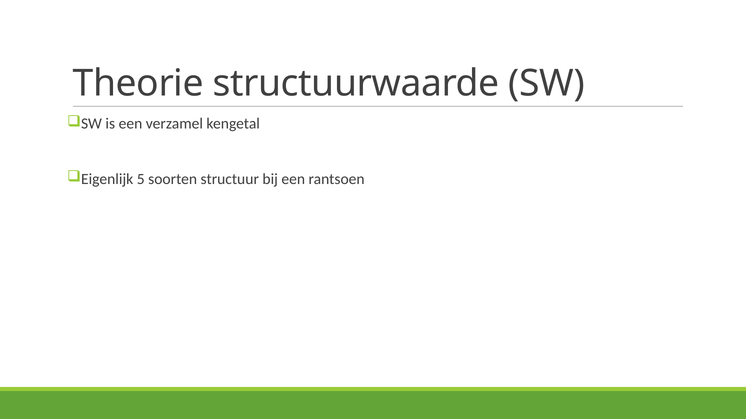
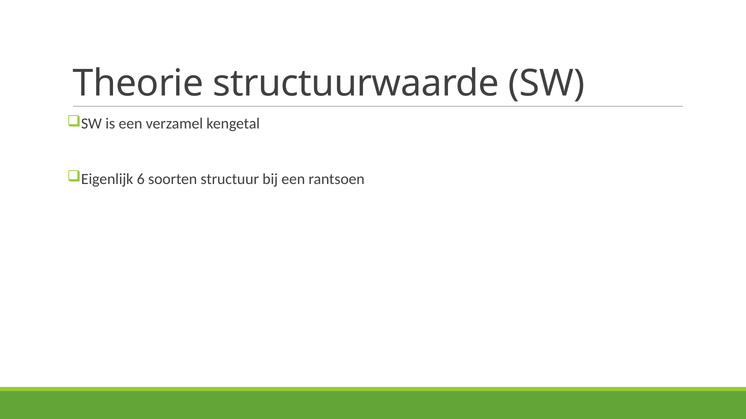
5: 5 -> 6
